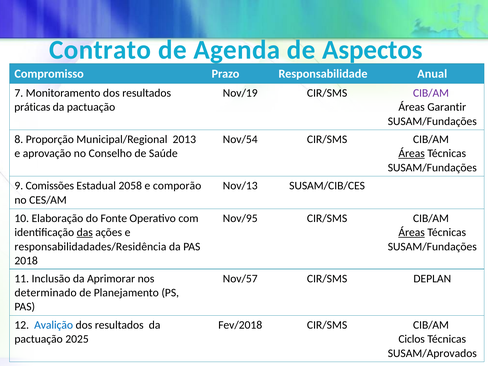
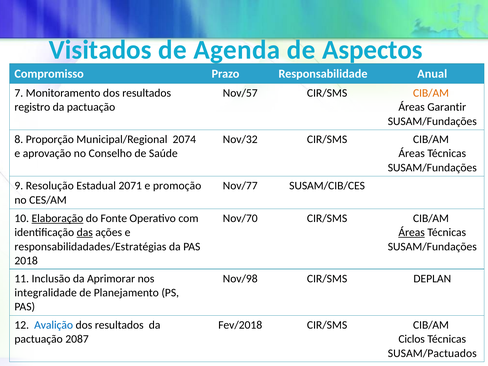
Contrato: Contrato -> Visitados
Nov/19: Nov/19 -> Nov/57
CIB/AM at (431, 93) colour: purple -> orange
práticas: práticas -> registro
2013: 2013 -> 2074
Nov/54: Nov/54 -> Nov/32
Áreas at (412, 154) underline: present -> none
Comissões: Comissões -> Resolução
2058: 2058 -> 2071
comporão: comporão -> promoção
Nov/13: Nov/13 -> Nov/77
Elaboração underline: none -> present
Nov/95: Nov/95 -> Nov/70
responsabilidadades/Residência: responsabilidadades/Residência -> responsabilidadades/Estratégias
Nov/57: Nov/57 -> Nov/98
determinado: determinado -> integralidade
2025: 2025 -> 2087
SUSAM/Aprovados: SUSAM/Aprovados -> SUSAM/Pactuados
